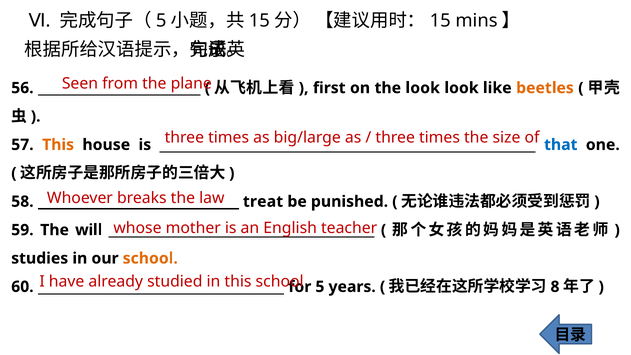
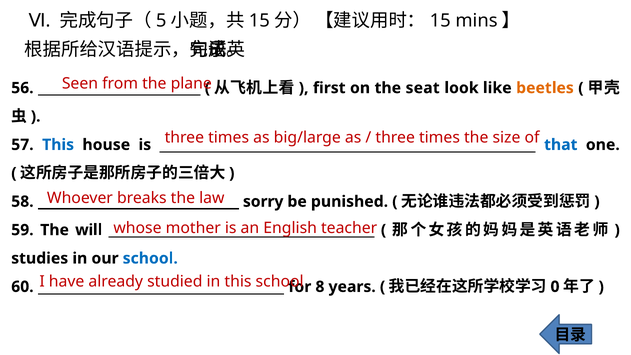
the look: look -> seat
This at (58, 145) colour: orange -> blue
treat: treat -> sorry
school at (150, 258) colour: orange -> blue
5 at (320, 287): 5 -> 8
8: 8 -> 0
